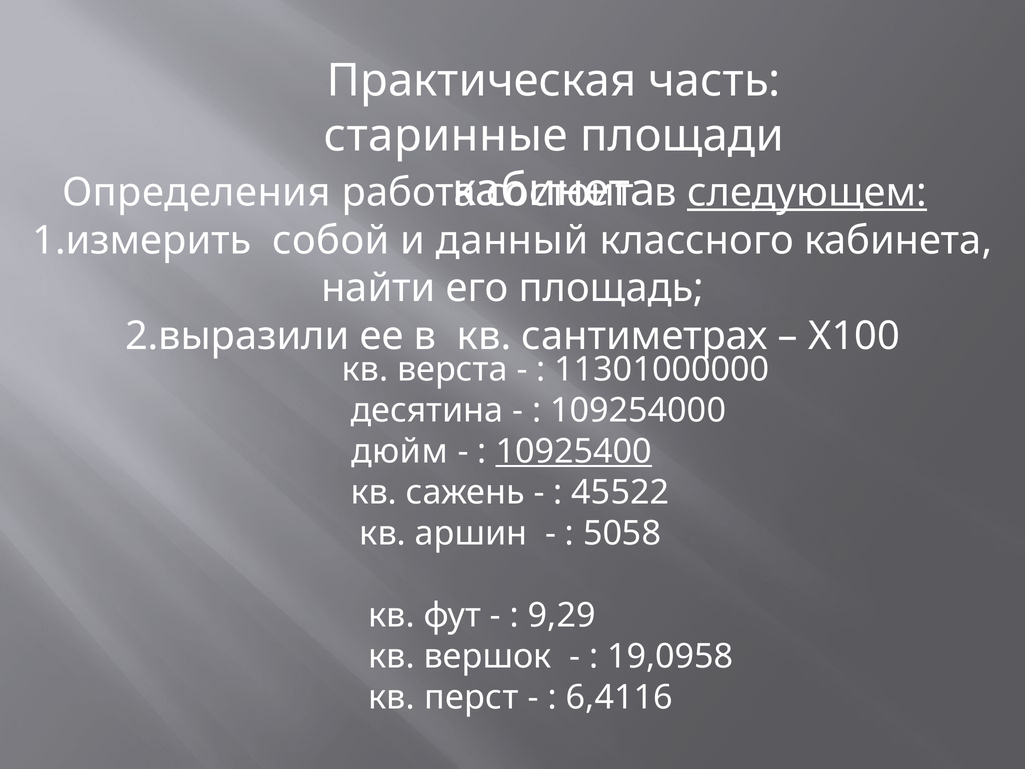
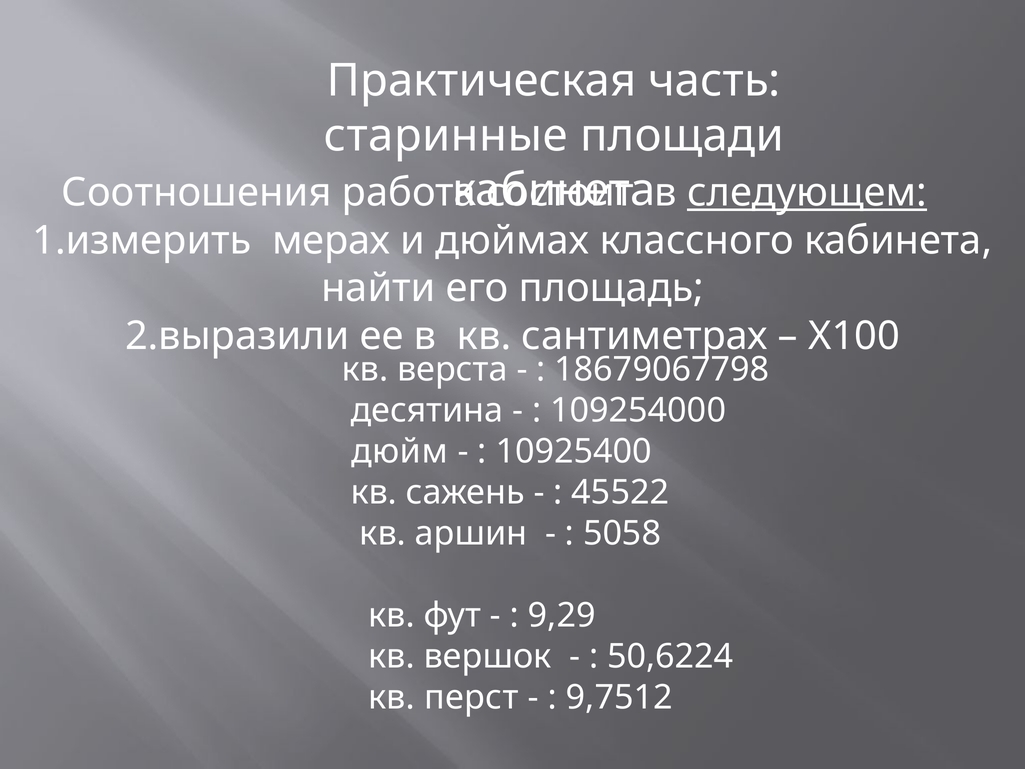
Определения: Определения -> Соотношения
собой: собой -> мерах
данный: данный -> дюймах
11301000000: 11301000000 -> 18679067798
10925400 underline: present -> none
19,0958: 19,0958 -> 50,6224
6,4116: 6,4116 -> 9,7512
